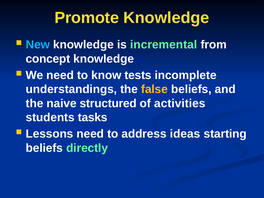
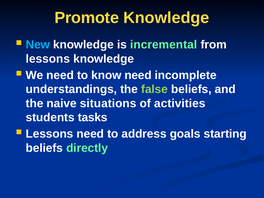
concept at (48, 59): concept -> lessons
know tests: tests -> need
false colour: yellow -> light green
structured: structured -> situations
ideas: ideas -> goals
